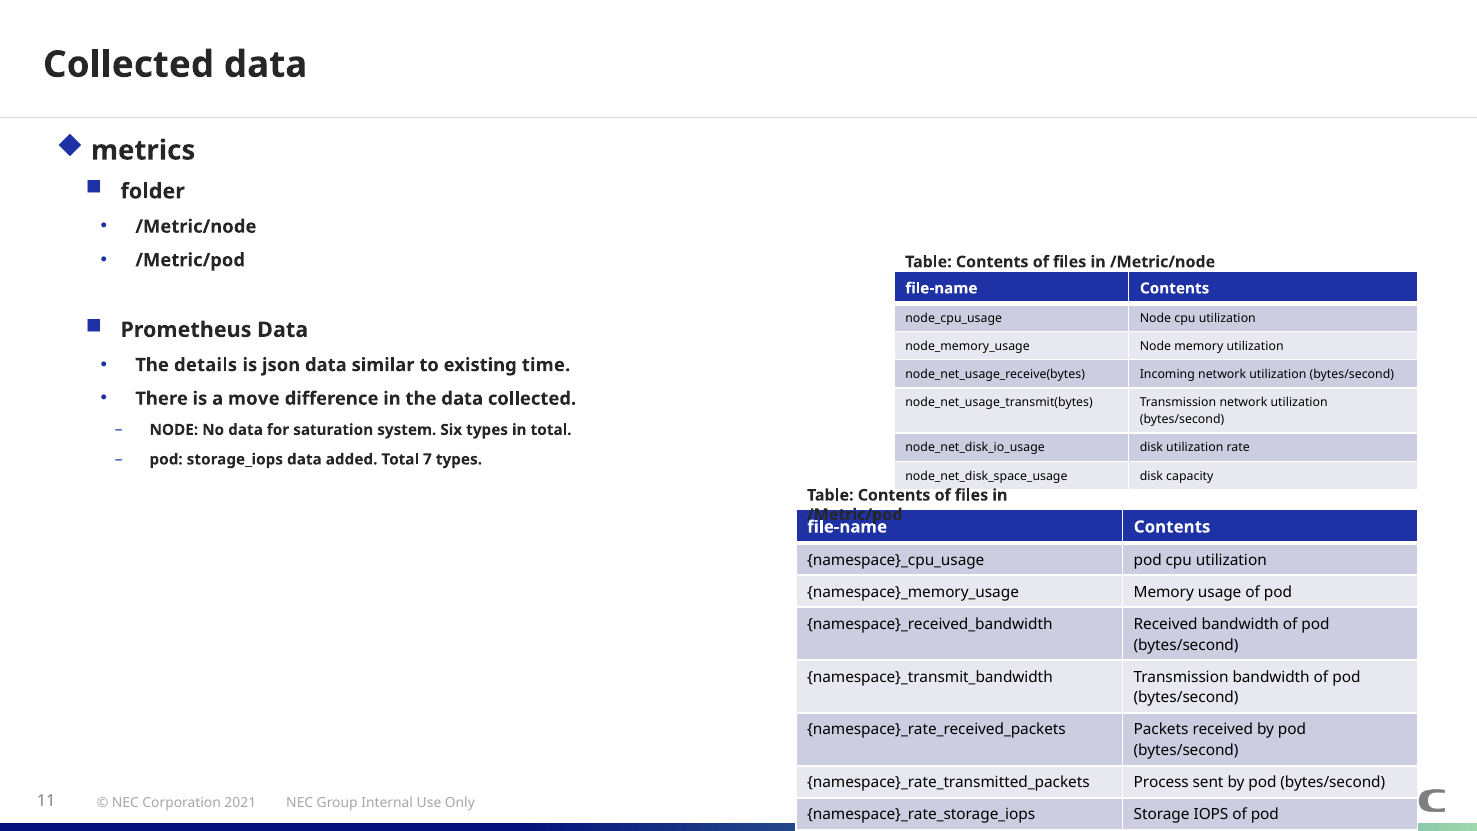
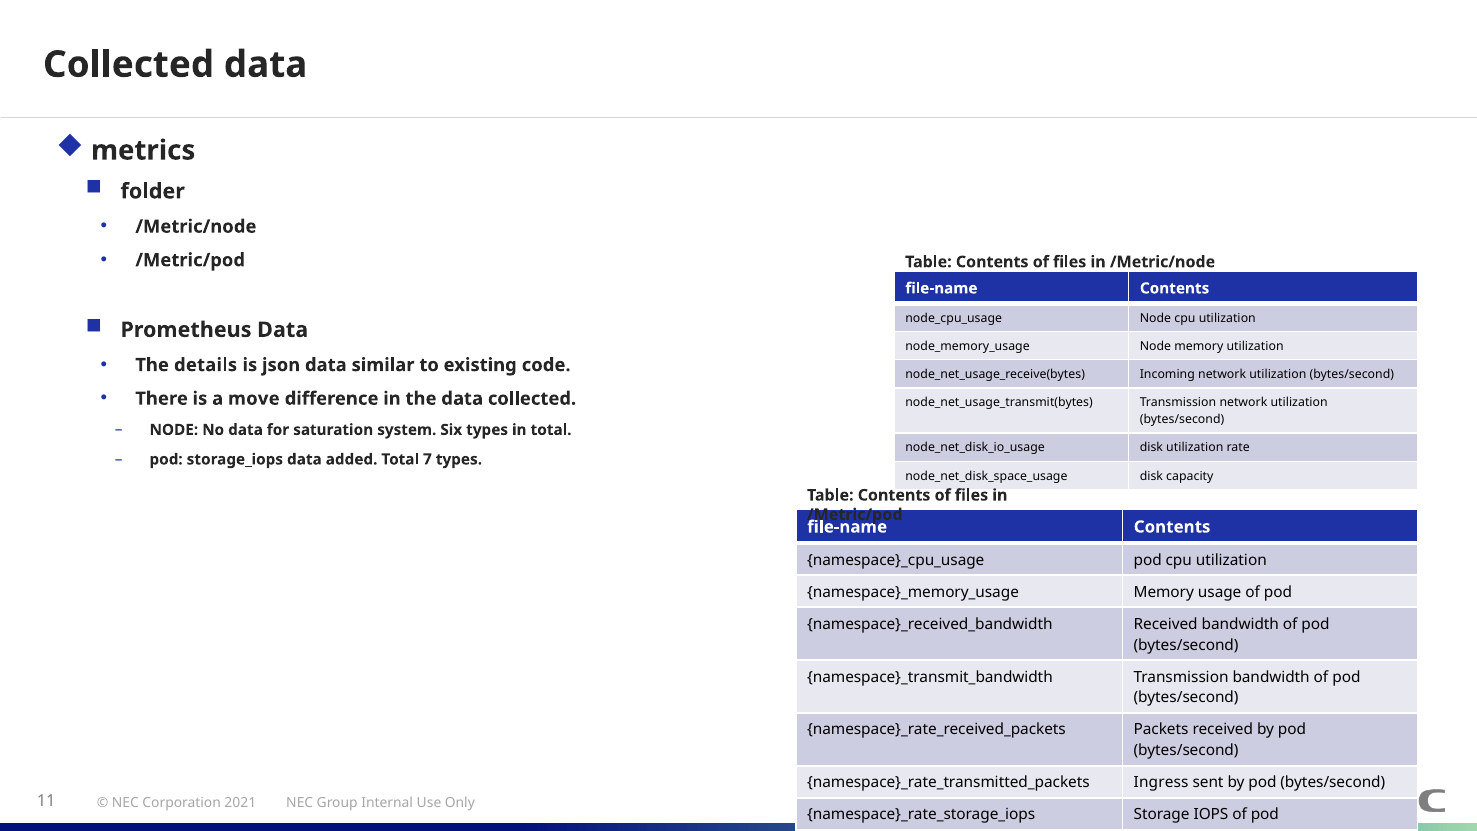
time: time -> code
Process: Process -> Ingress
